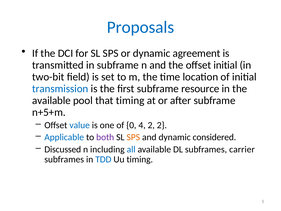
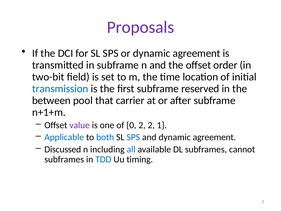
Proposals colour: blue -> purple
offset initial: initial -> order
resource: resource -> reserved
available at (51, 100): available -> between
that timing: timing -> carrier
n+5+m: n+5+m -> n+1+m
value colour: blue -> purple
0 4: 4 -> 2
2 2: 2 -> 1
both colour: purple -> blue
SPS at (133, 137) colour: orange -> blue
and dynamic considered: considered -> agreement
carrier: carrier -> cannot
